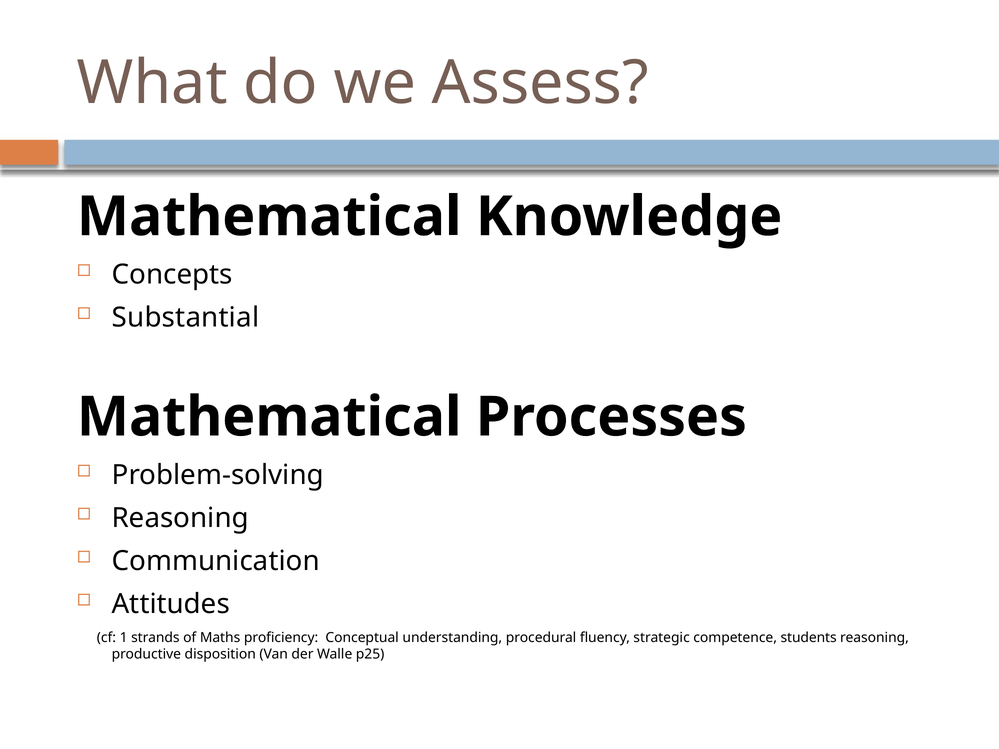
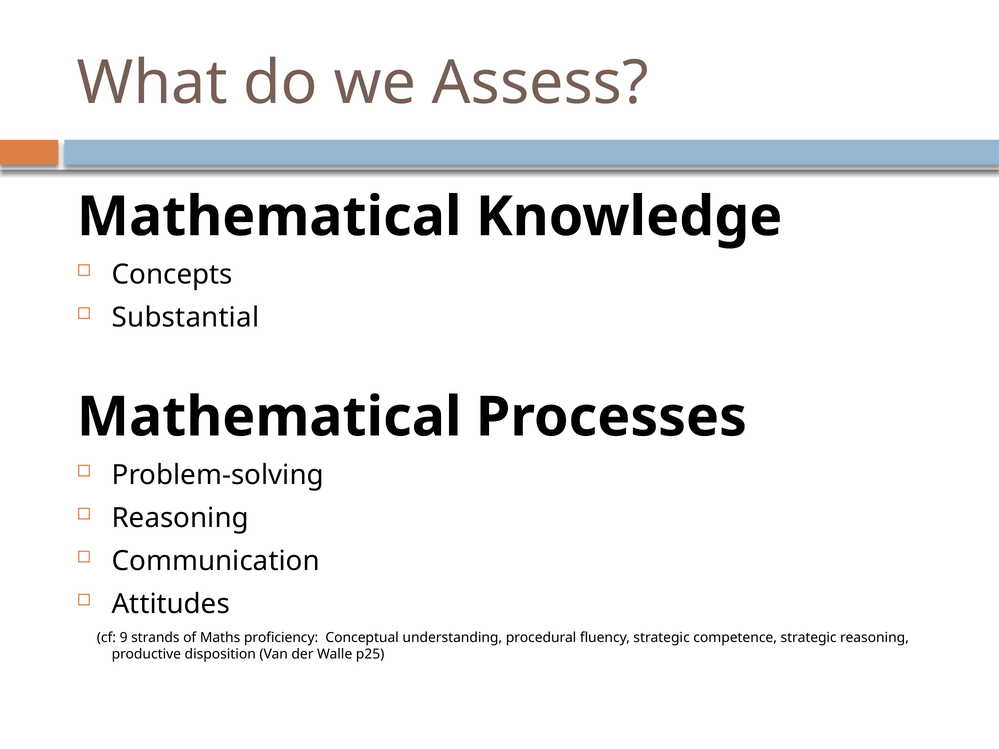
1: 1 -> 9
competence students: students -> strategic
